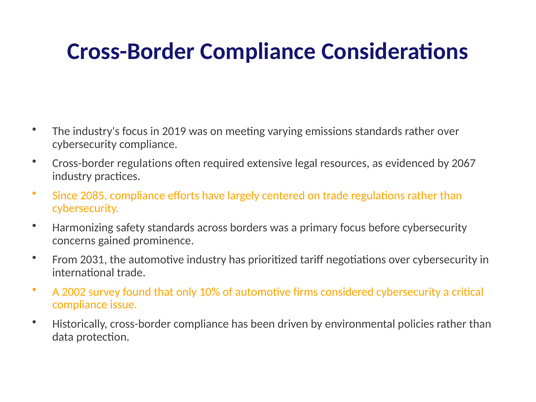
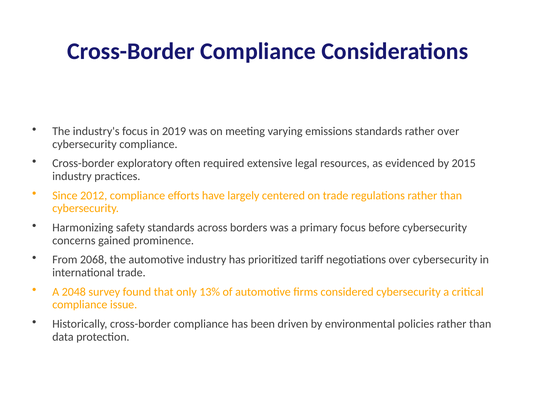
Cross-border regulations: regulations -> exploratory
2067: 2067 -> 2015
2085: 2085 -> 2012
2031: 2031 -> 2068
2002: 2002 -> 2048
10%: 10% -> 13%
